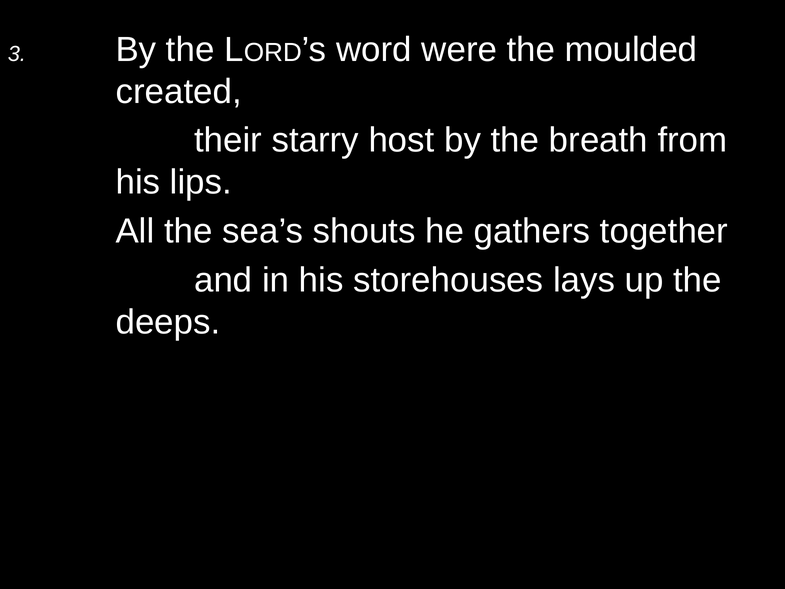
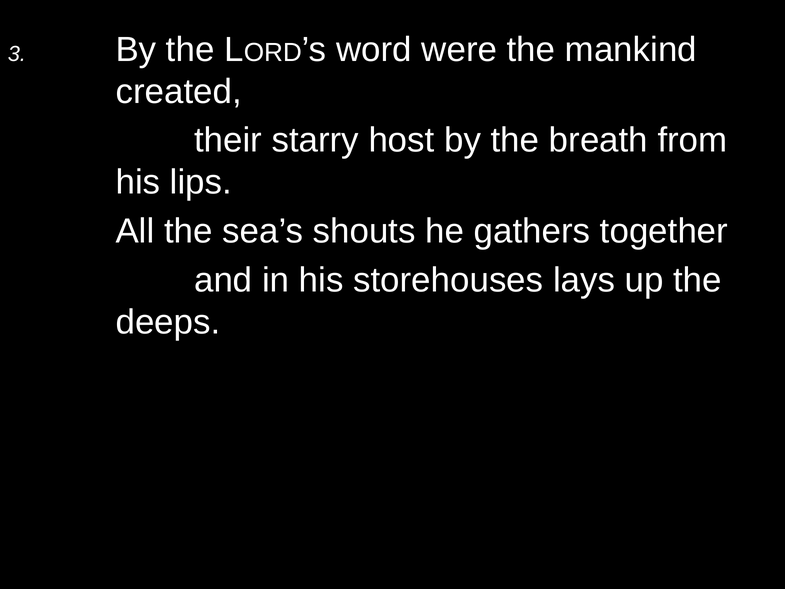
moulded: moulded -> mankind
